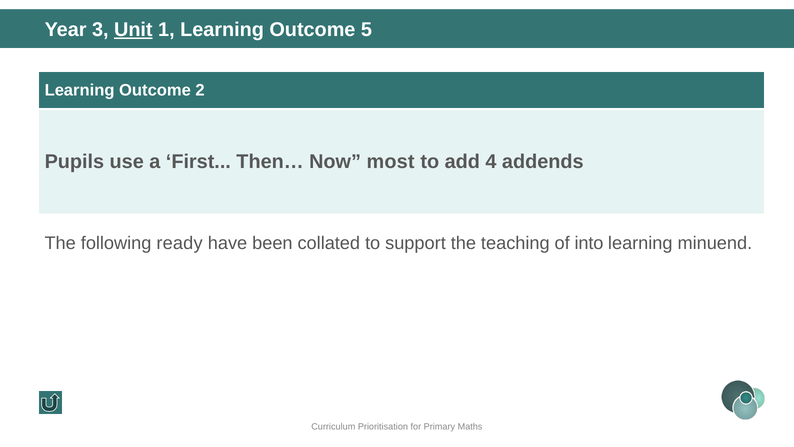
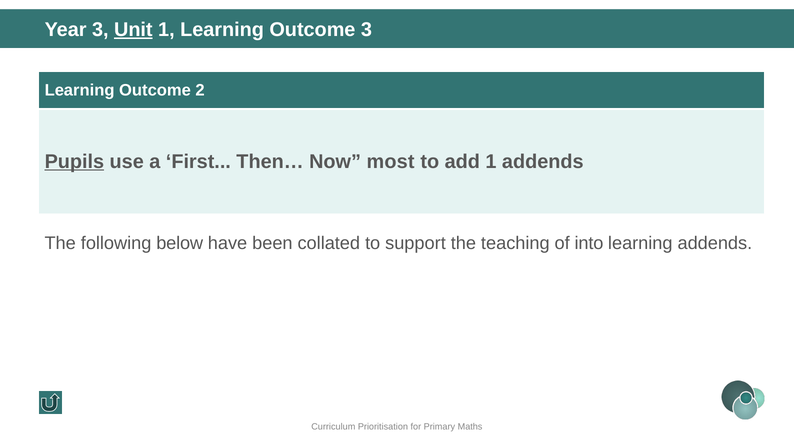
Outcome 5: 5 -> 3
Pupils underline: none -> present
add 4: 4 -> 1
ready: ready -> below
learning minuend: minuend -> addends
